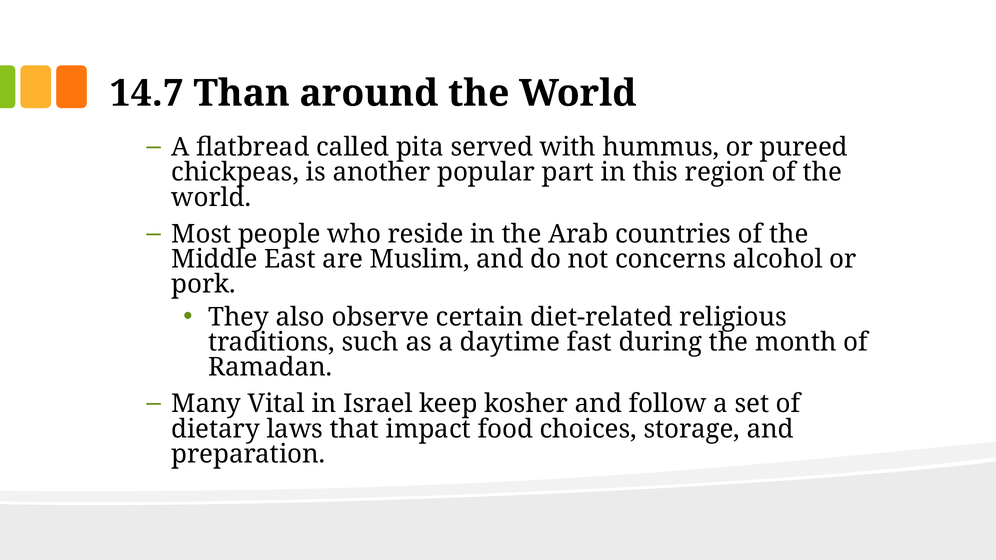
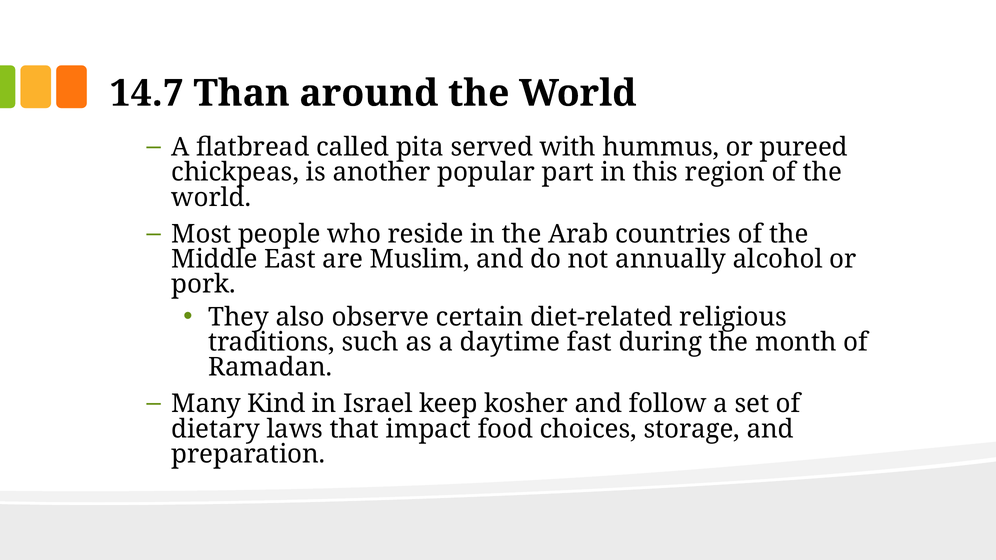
concerns: concerns -> annually
Vital: Vital -> Kind
